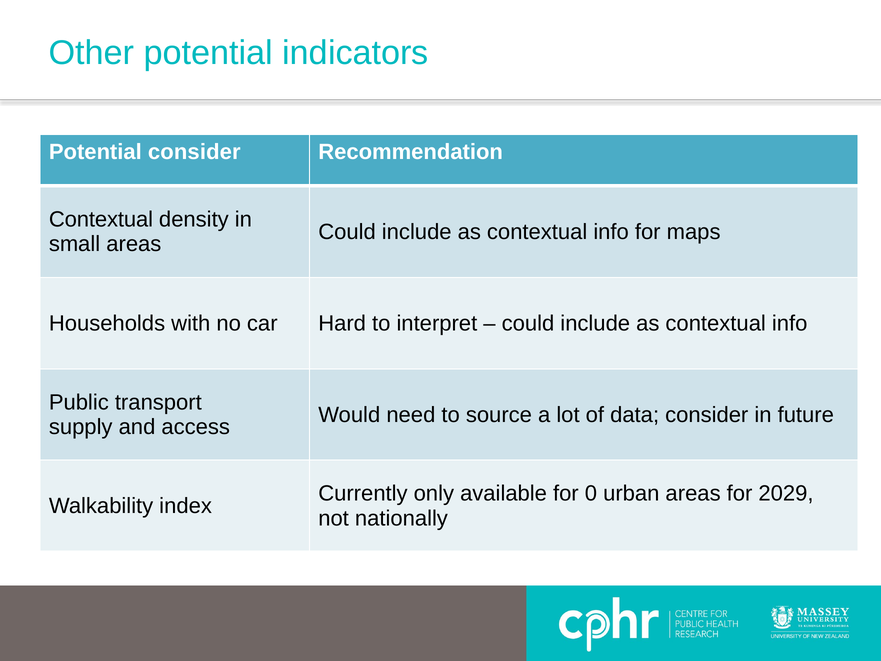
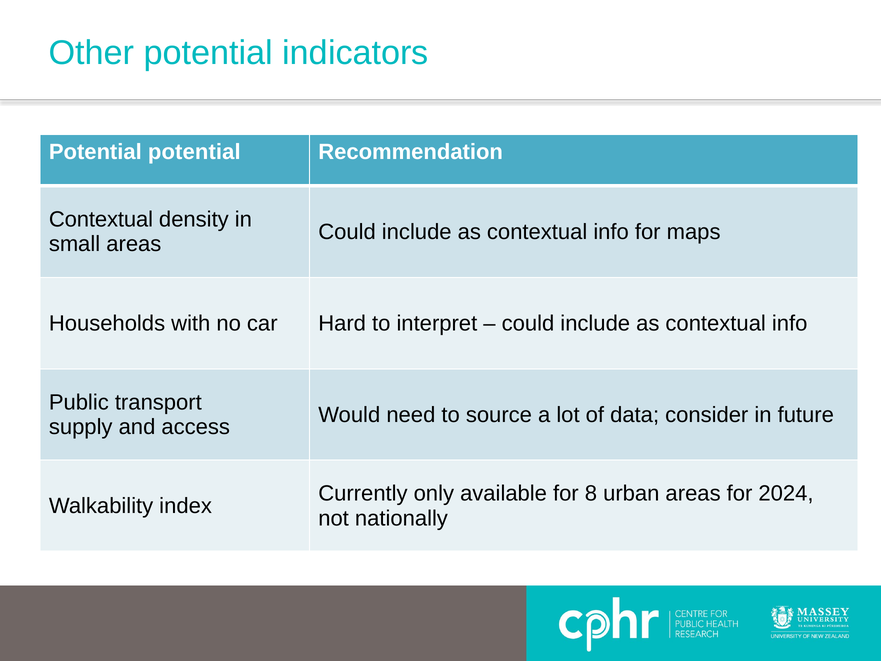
Potential consider: consider -> potential
0: 0 -> 8
2029: 2029 -> 2024
